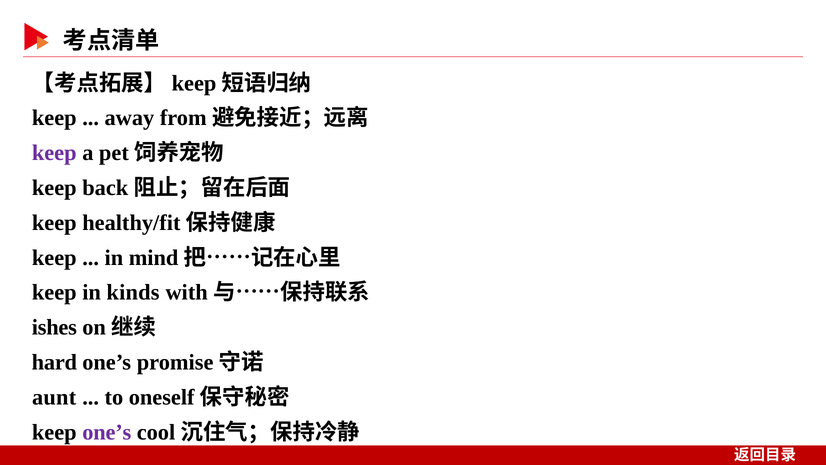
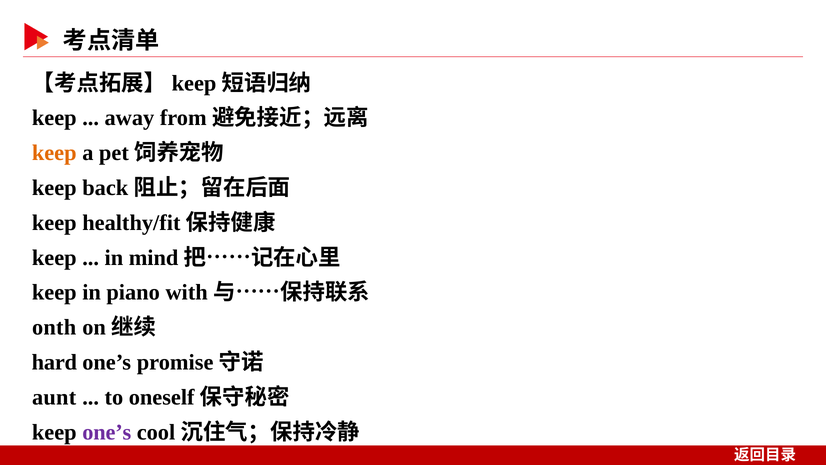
keep at (54, 153) colour: purple -> orange
kinds: kinds -> piano
ishes: ishes -> onth
